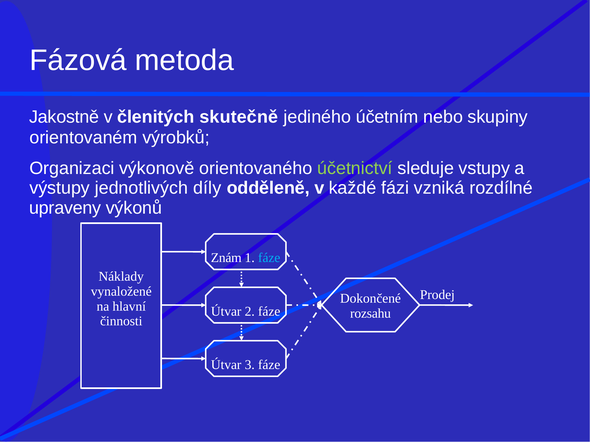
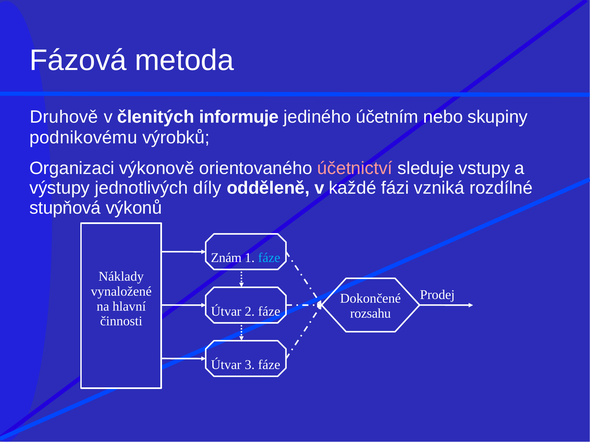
Jakostně: Jakostně -> Druhově
skutečně: skutečně -> informuje
orientovaném: orientovaném -> podnikovému
účetnictví colour: light green -> pink
upraveny: upraveny -> stupňová
